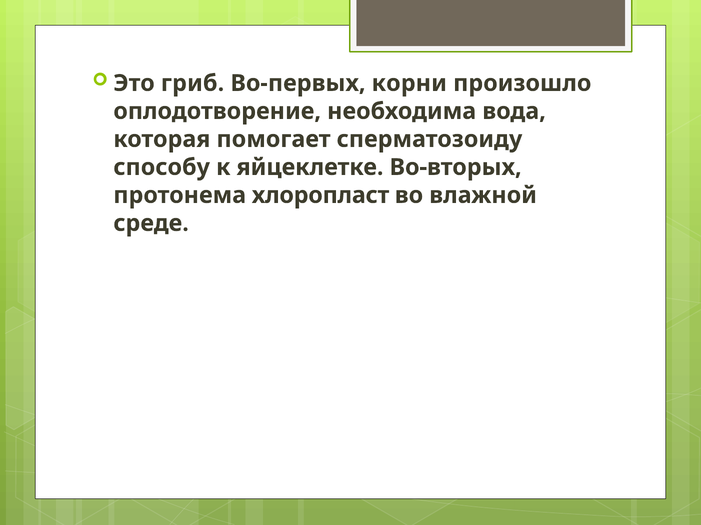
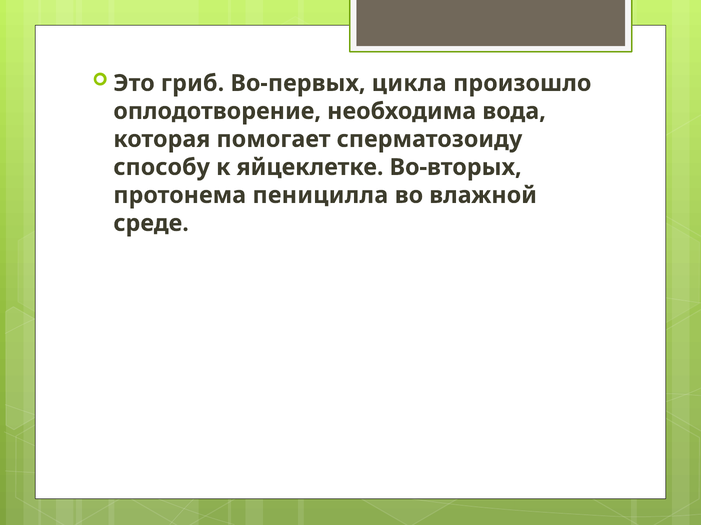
корни: корни -> цикла
хлоропласт: хлоропласт -> пеницилла
